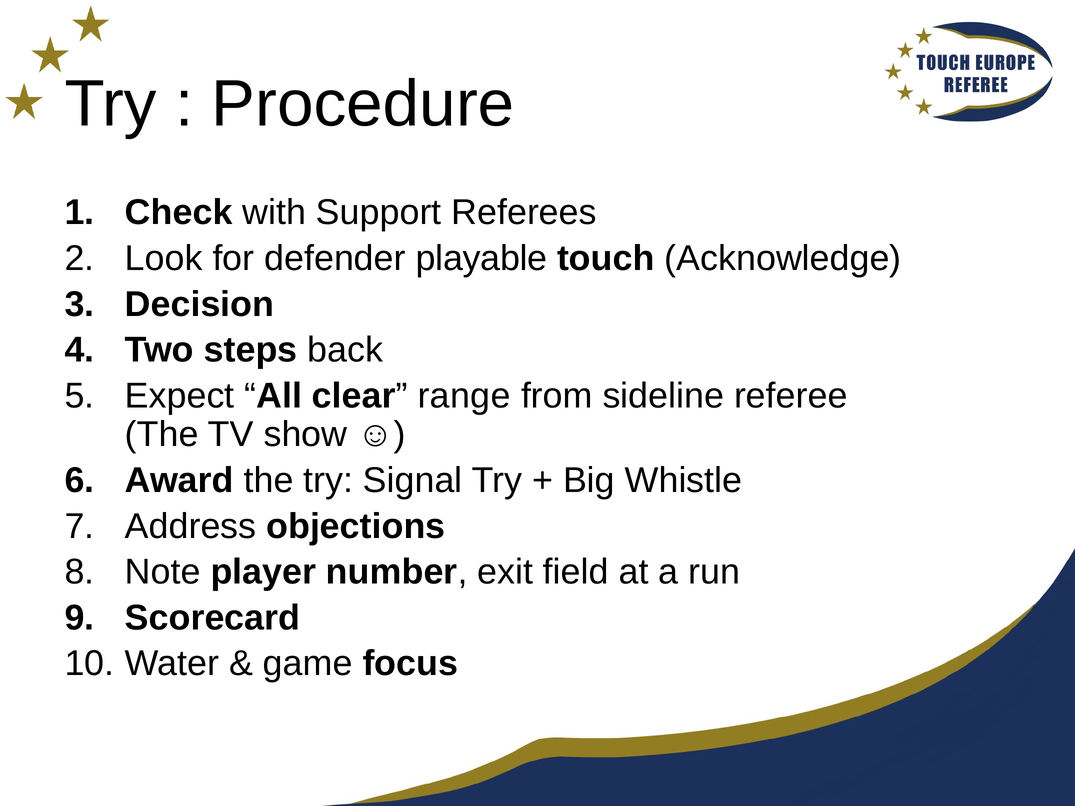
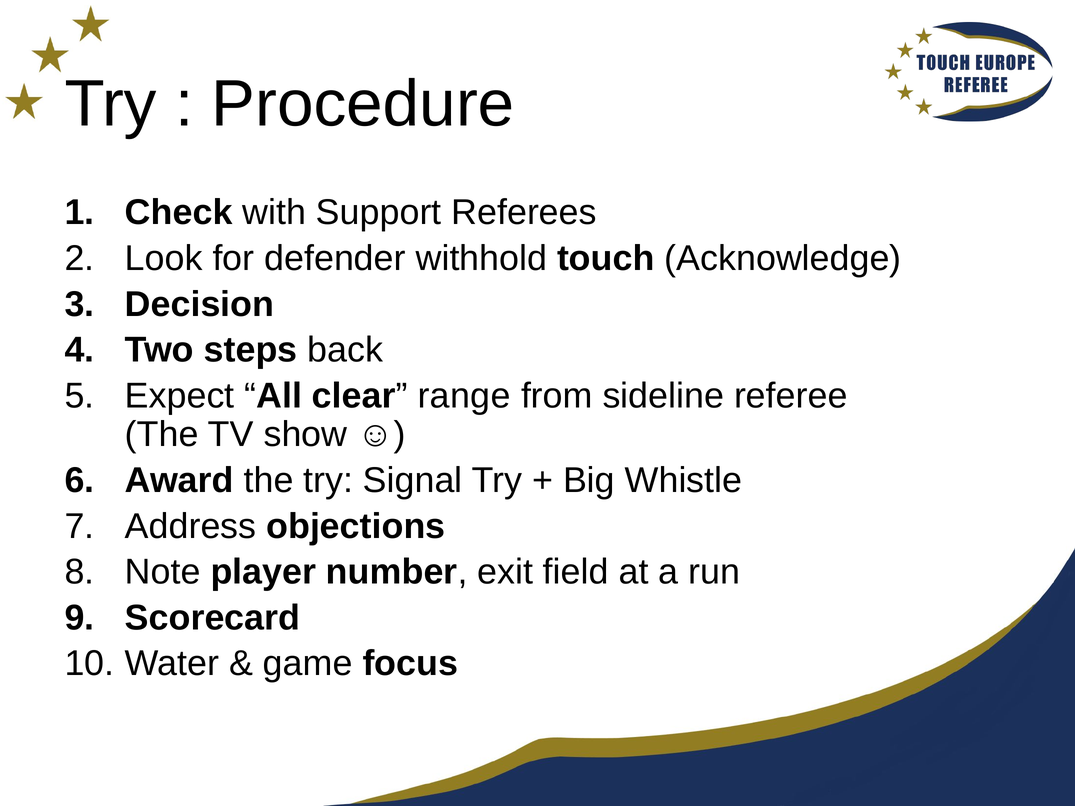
playable: playable -> withhold
